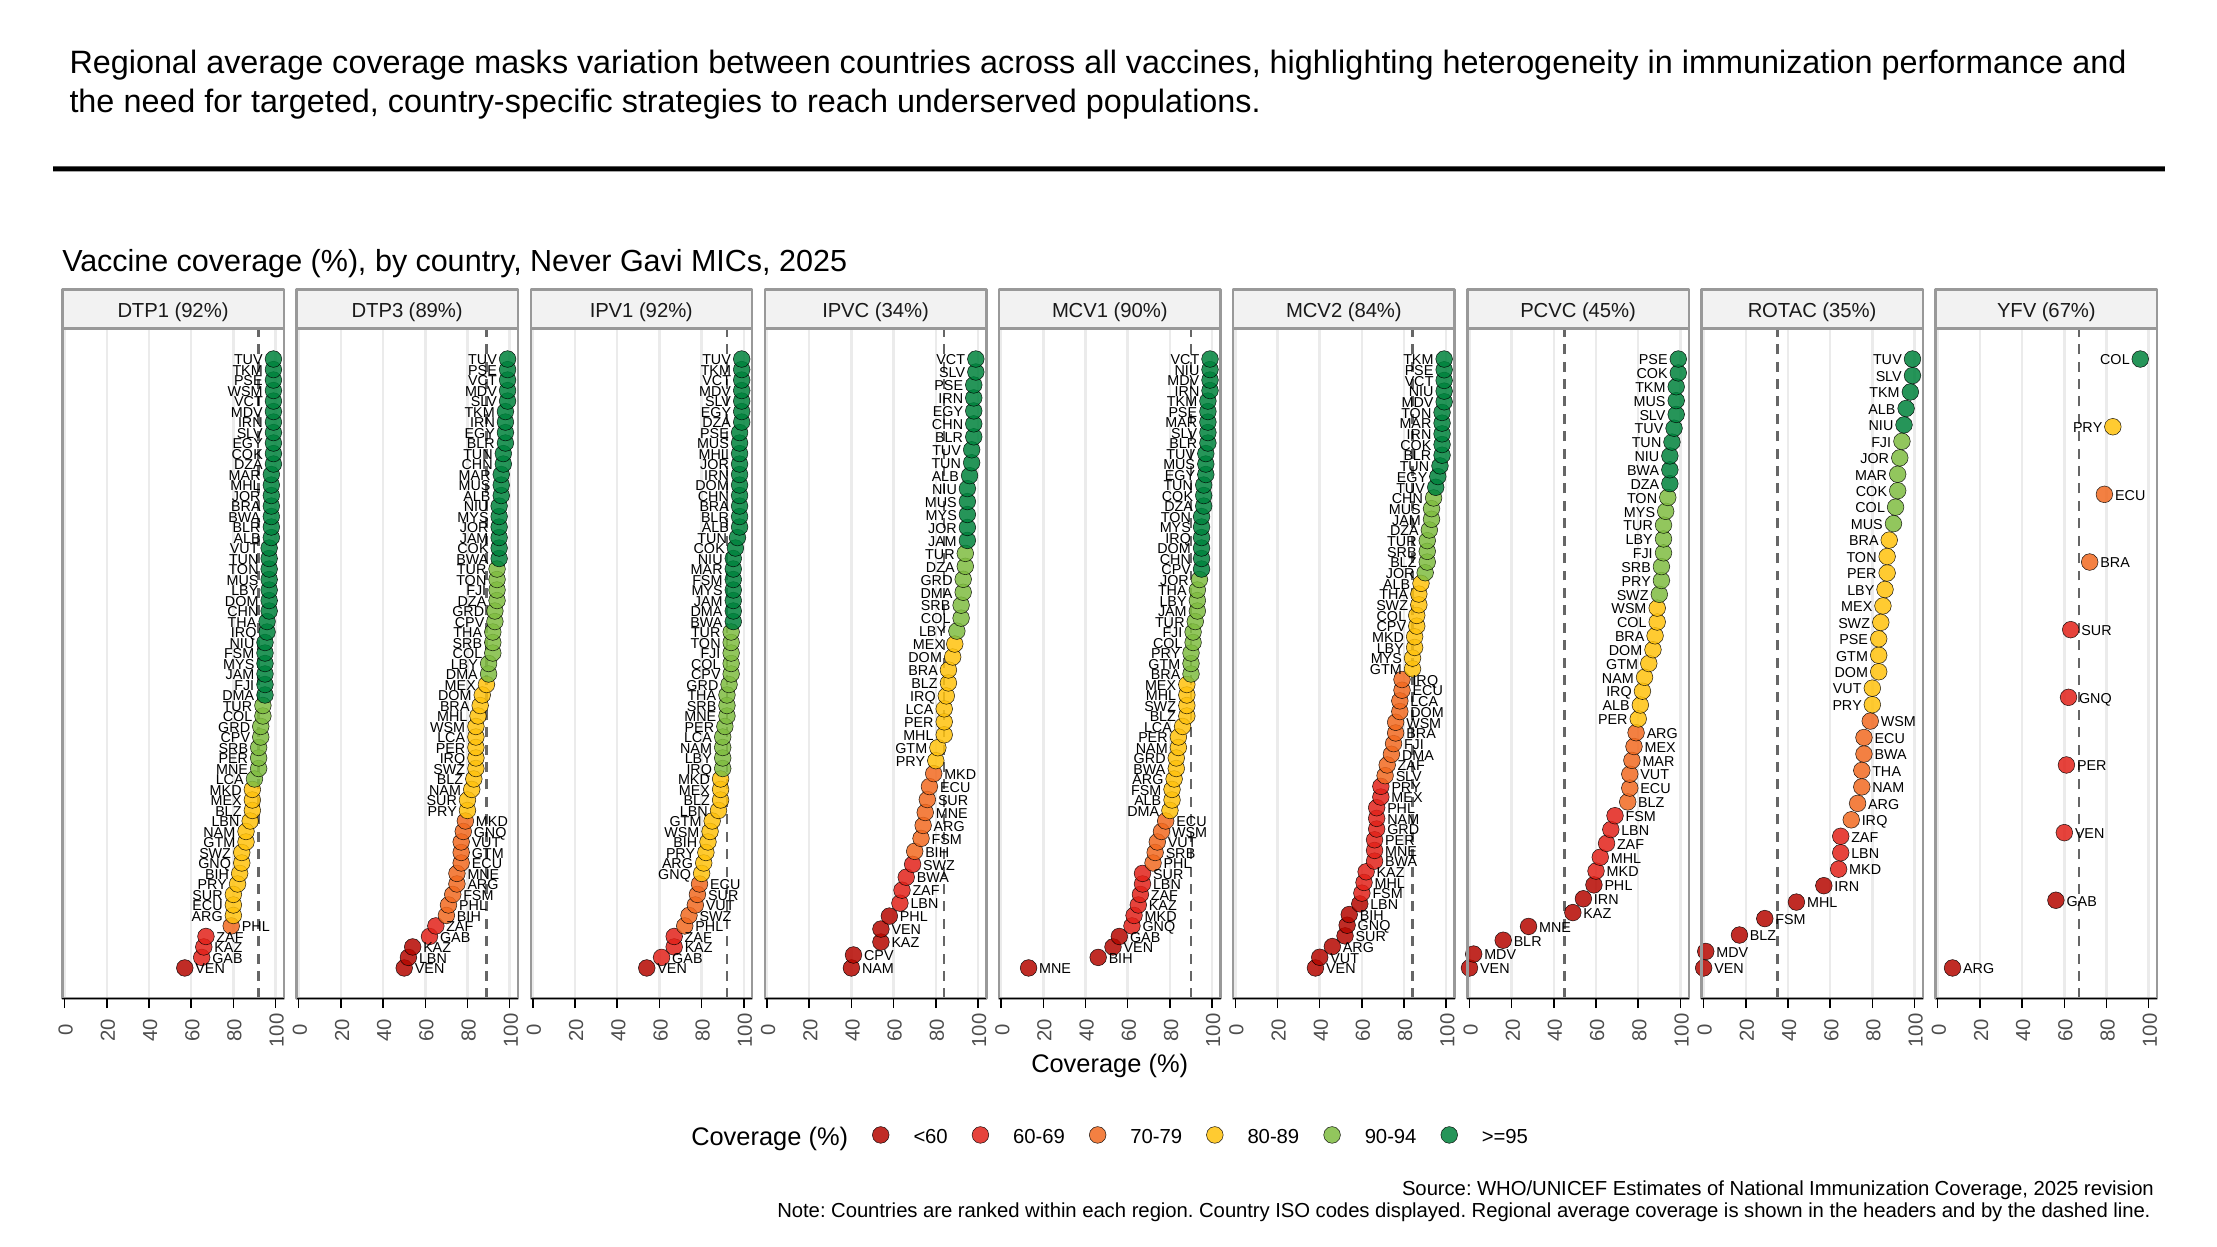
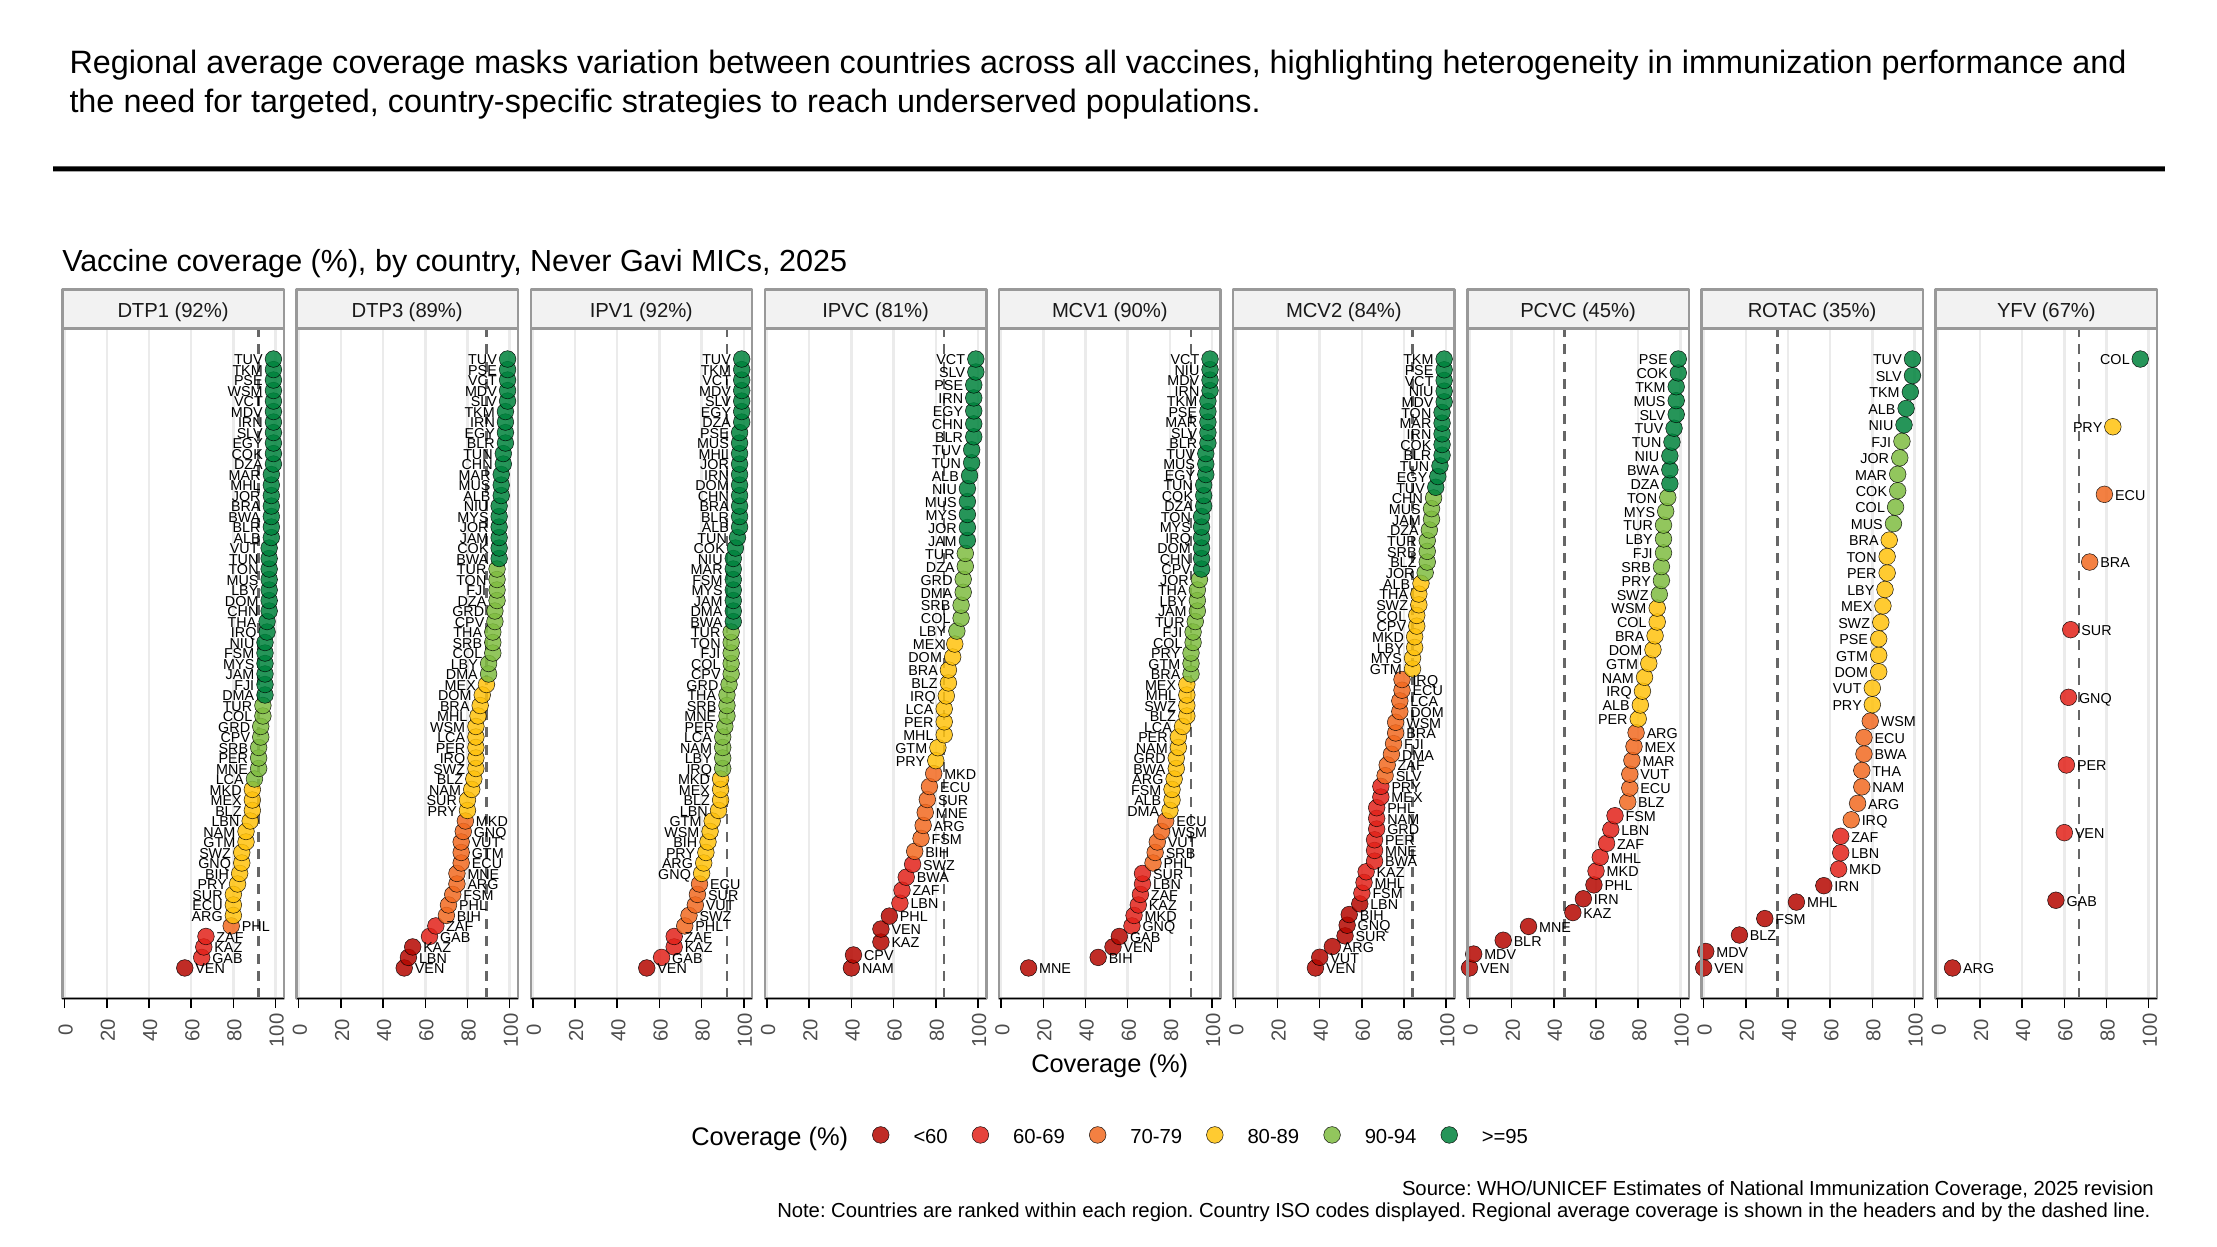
34%: 34% -> 81%
